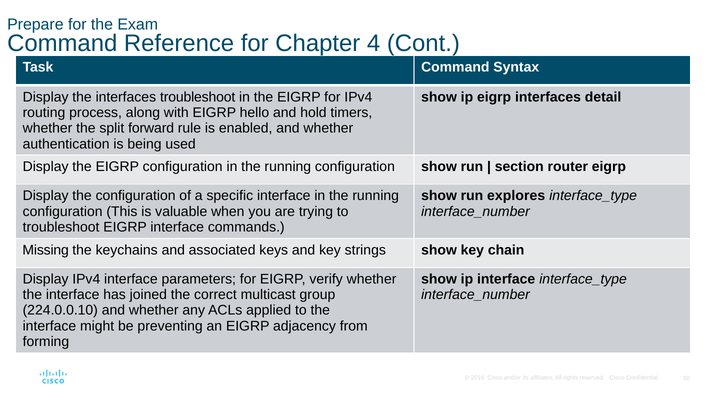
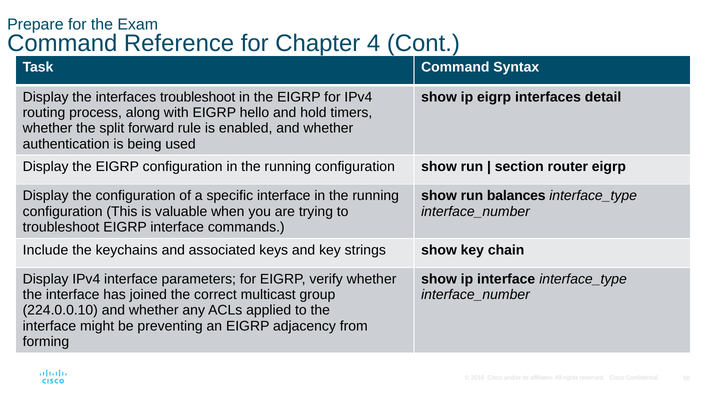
explores: explores -> balances
Missing: Missing -> Include
